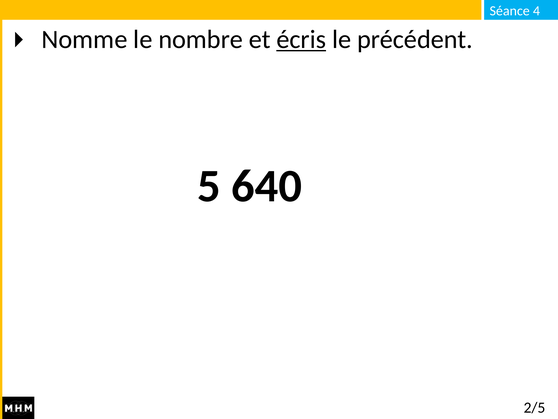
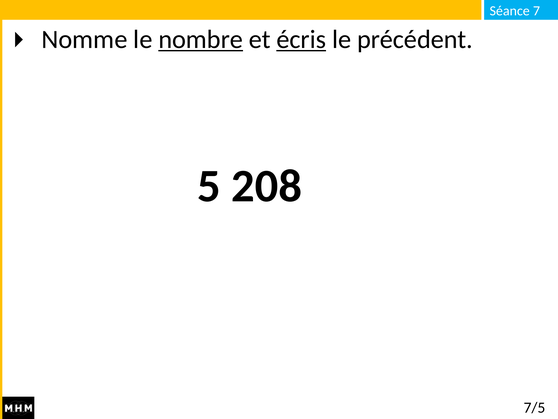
4: 4 -> 7
nombre underline: none -> present
640: 640 -> 208
2/5: 2/5 -> 7/5
